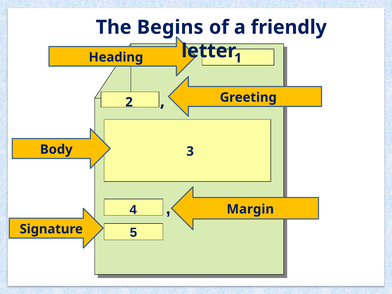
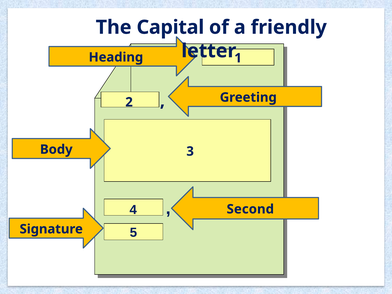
Begins: Begins -> Capital
Margin: Margin -> Second
